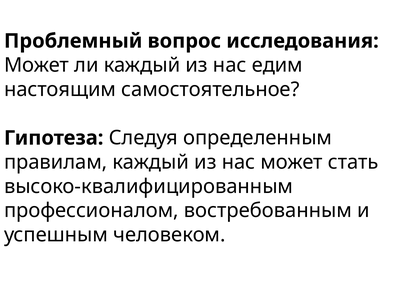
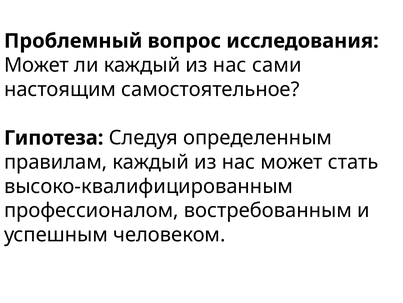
едим: едим -> сами
